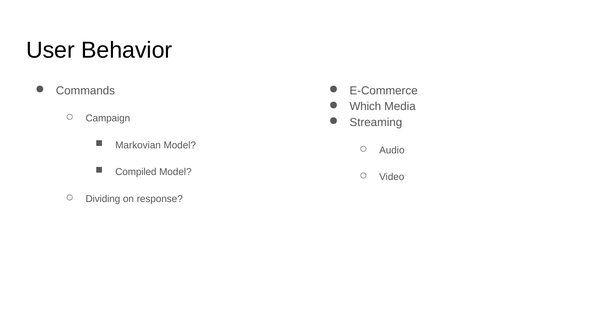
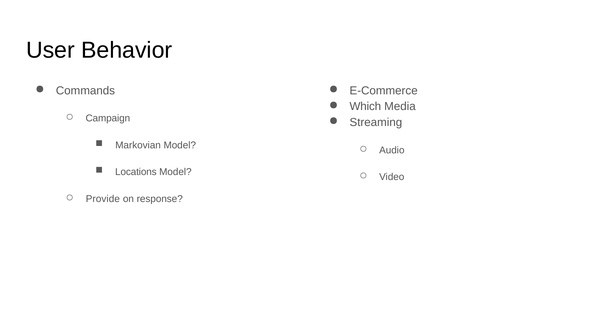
Compiled: Compiled -> Locations
Dividing: Dividing -> Provide
